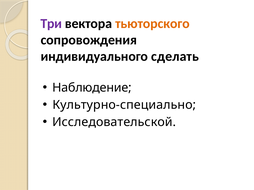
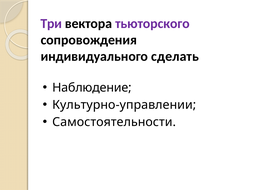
тьюторского colour: orange -> purple
Культурно-специально: Культурно-специально -> Культурно-управлении
Исследовательской: Исследовательской -> Самостоятельности
